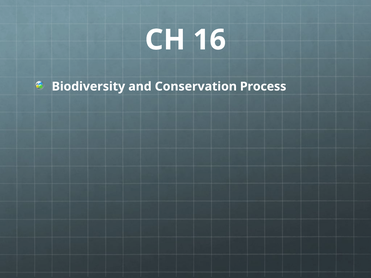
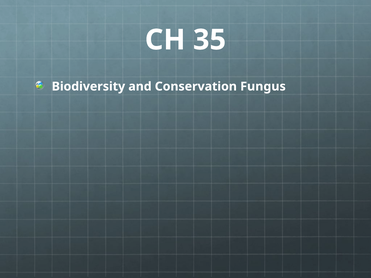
16: 16 -> 35
Process: Process -> Fungus
